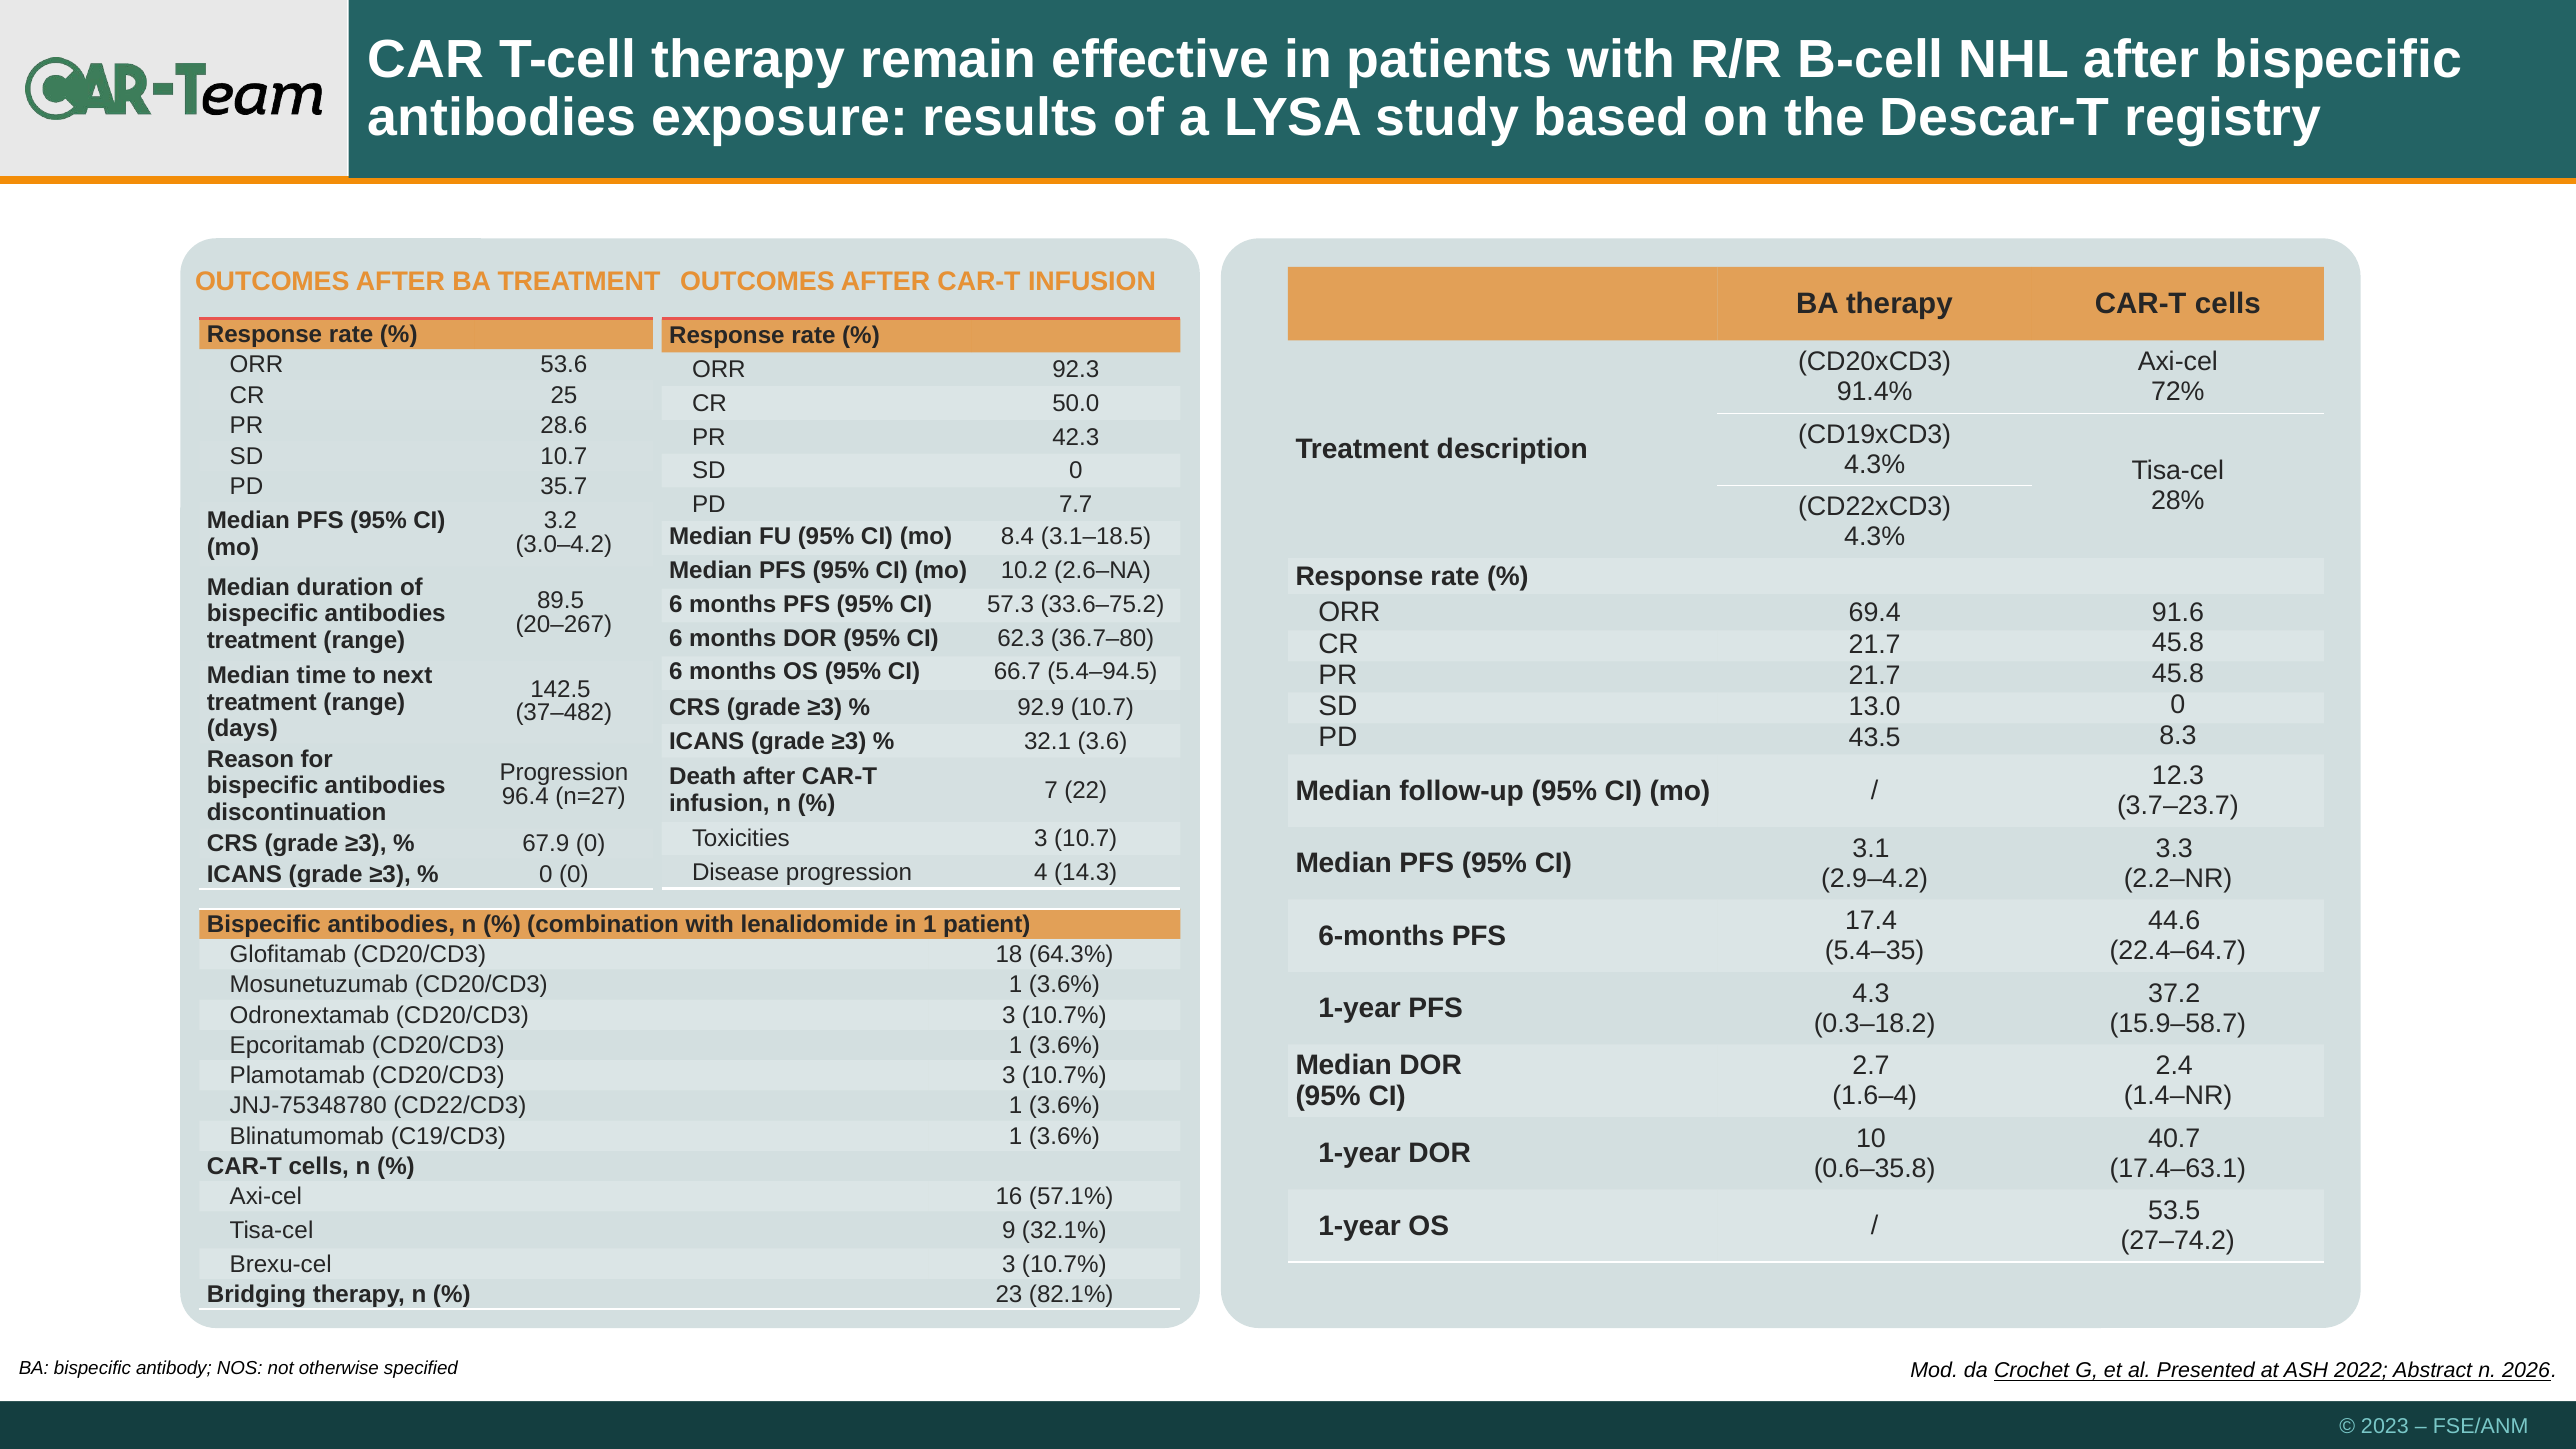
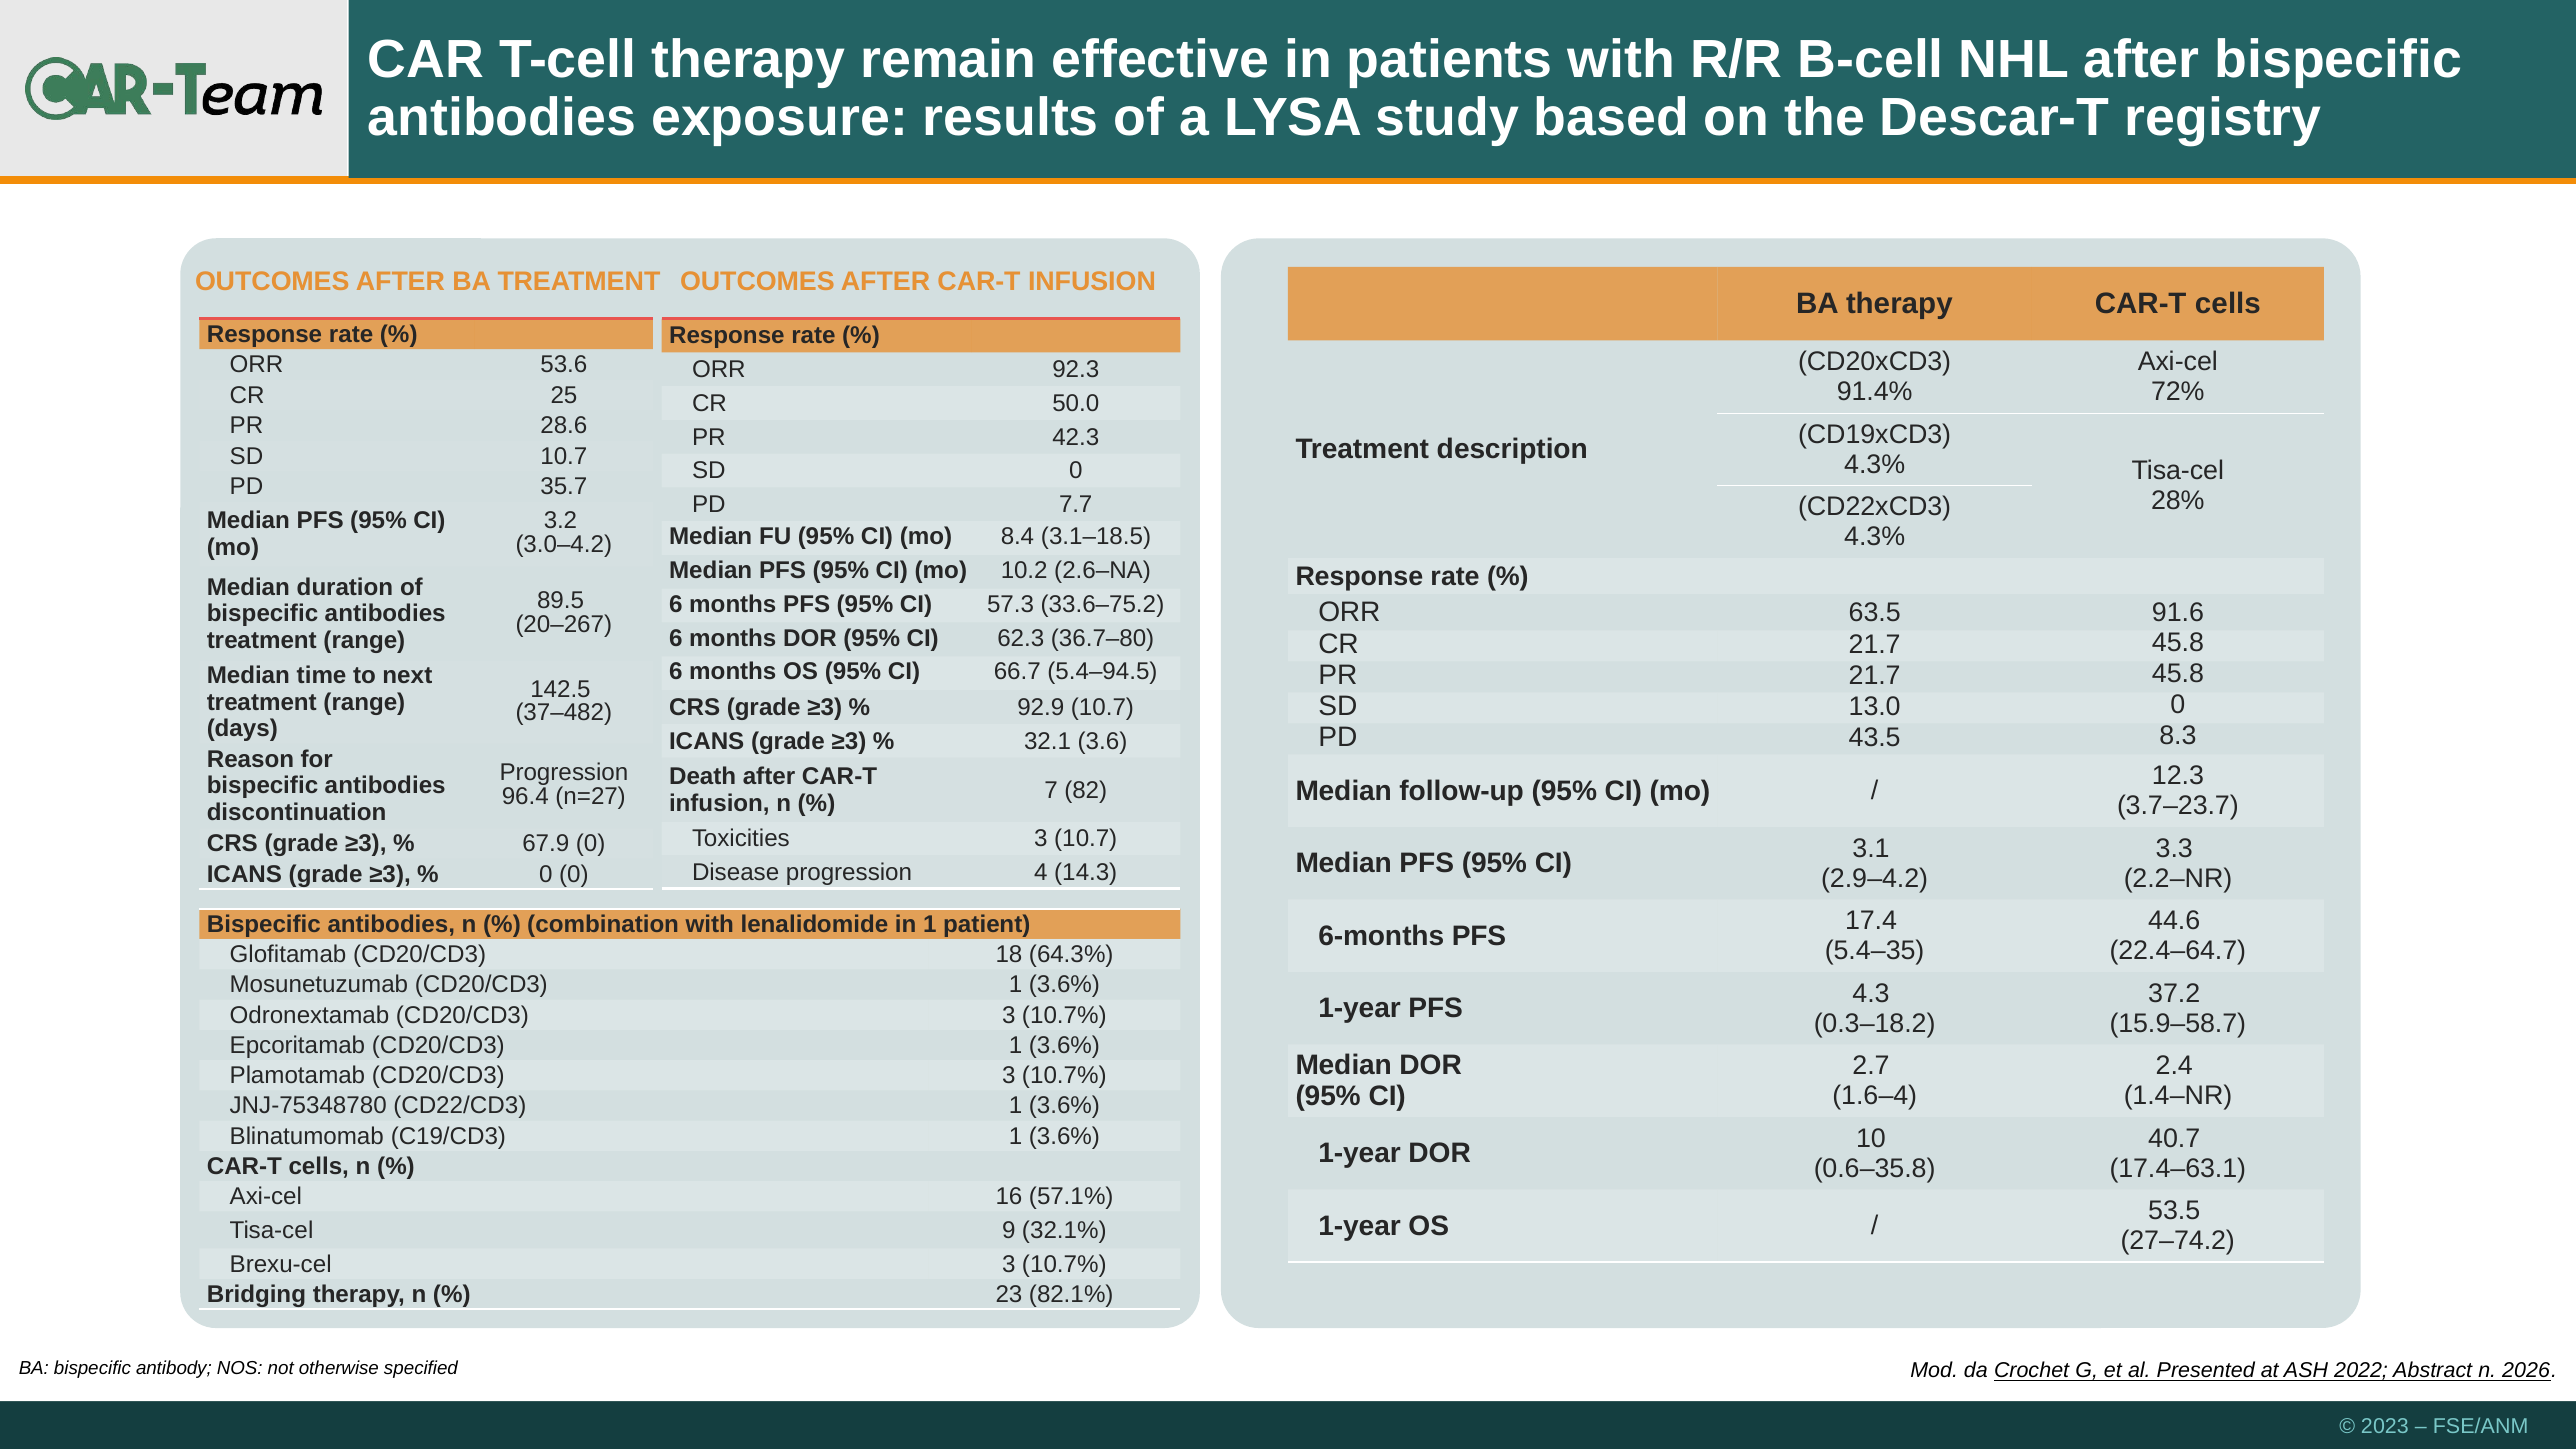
69.4: 69.4 -> 63.5
22: 22 -> 82
